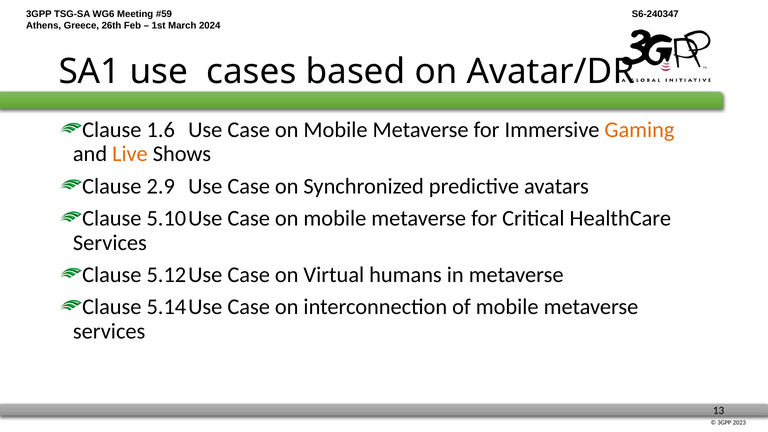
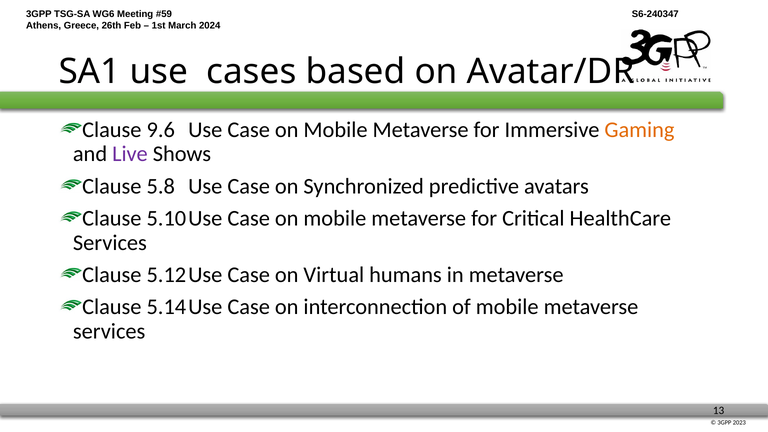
1.6: 1.6 -> 9.6
Live colour: orange -> purple
2.9: 2.9 -> 5.8
